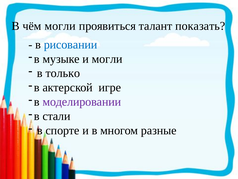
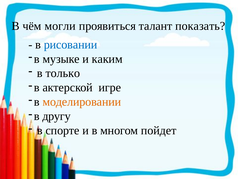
и могли: могли -> каким
моделировании colour: purple -> orange
стали: стали -> другу
разные: разные -> пойдет
